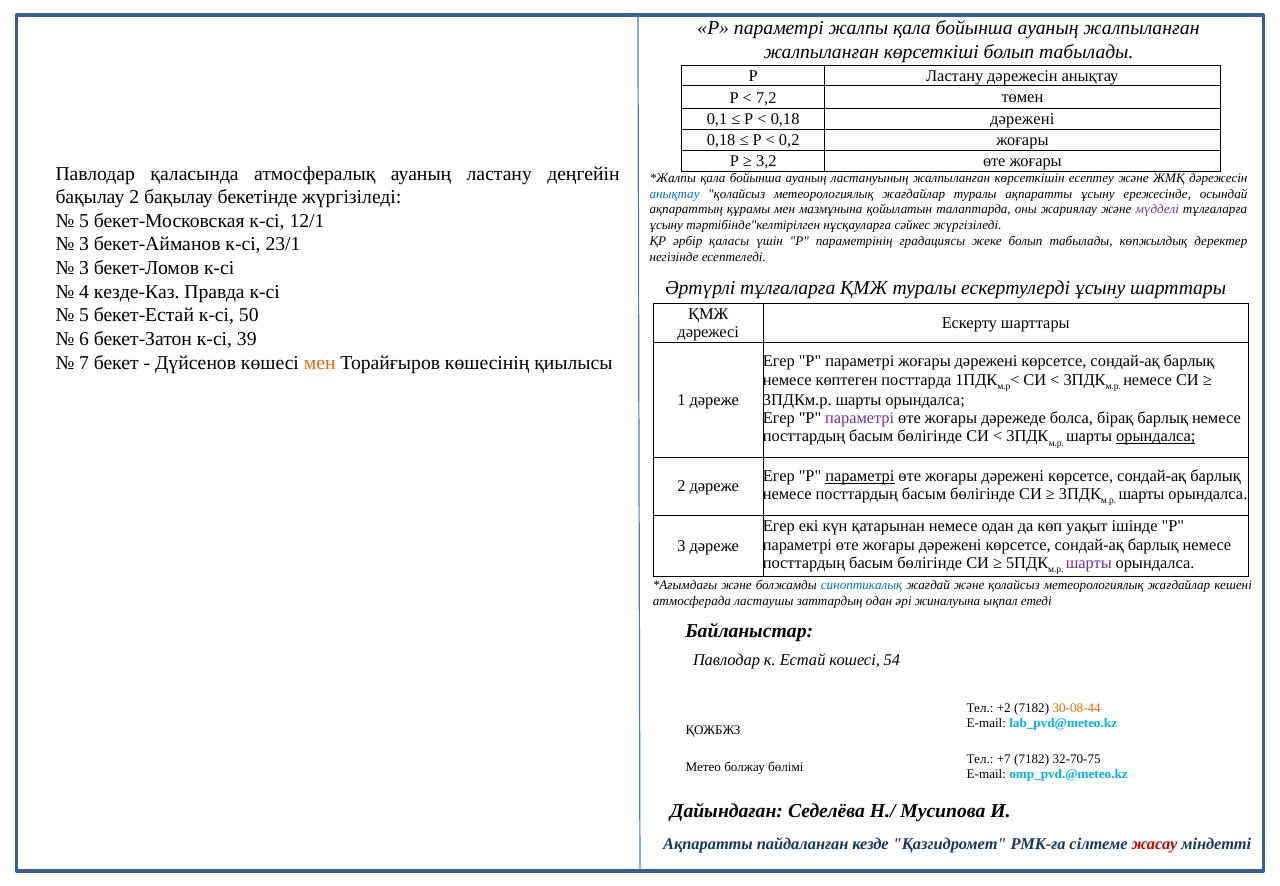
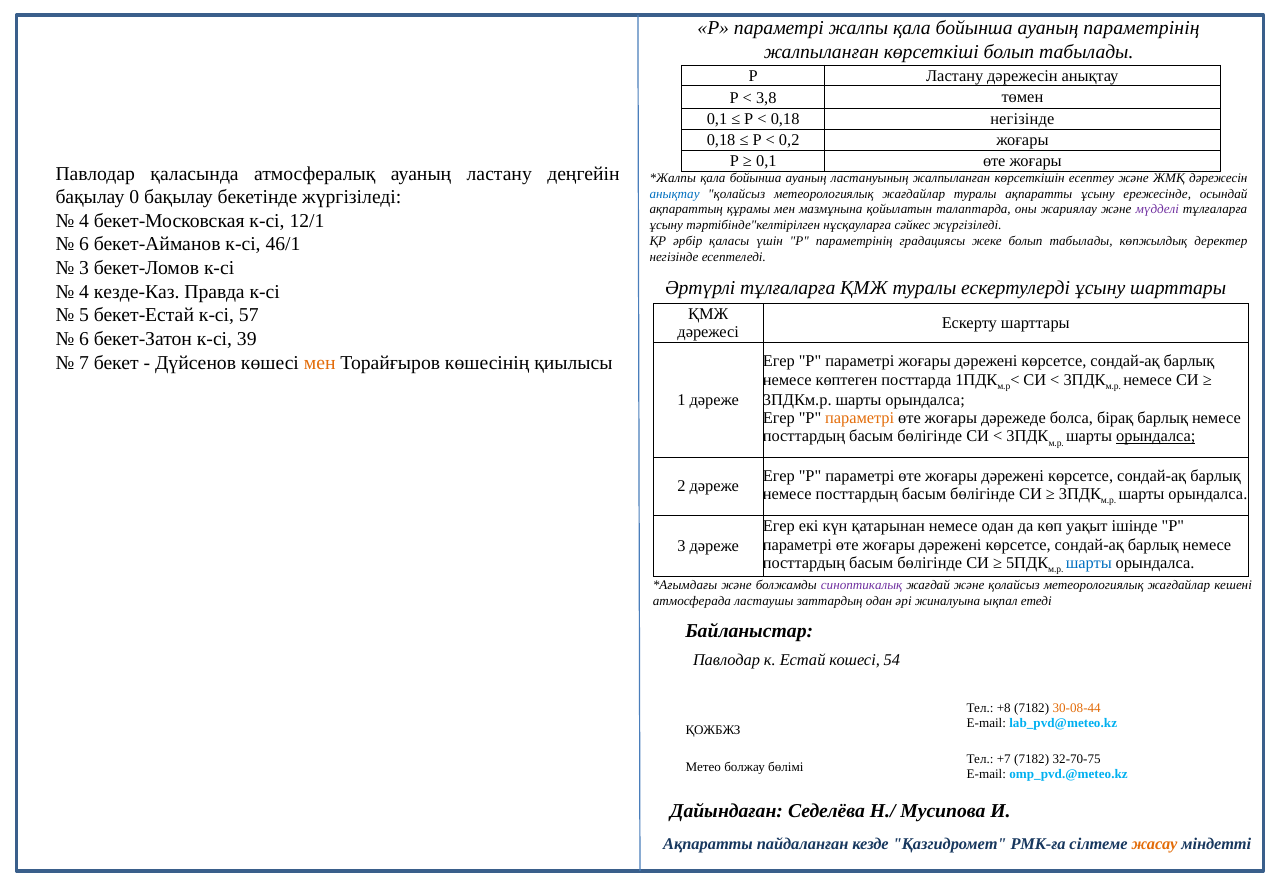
ауаның жалпыланған: жалпыланған -> параметрінің
7,2: 7,2 -> 3,8
0,18 дәрежені: дәрежені -> негізінде
3,2 at (766, 162): 3,2 -> 0,1
бақылау 2: 2 -> 0
5 at (84, 221): 5 -> 4
3 at (84, 244): 3 -> 6
23/1: 23/1 -> 46/1
50: 50 -> 57
параметрі at (860, 418) colour: purple -> orange
параметрі at (860, 476) underline: present -> none
шарты at (1089, 563) colour: purple -> blue
синоптикалық colour: blue -> purple
+2: +2 -> +8
жасау colour: red -> orange
